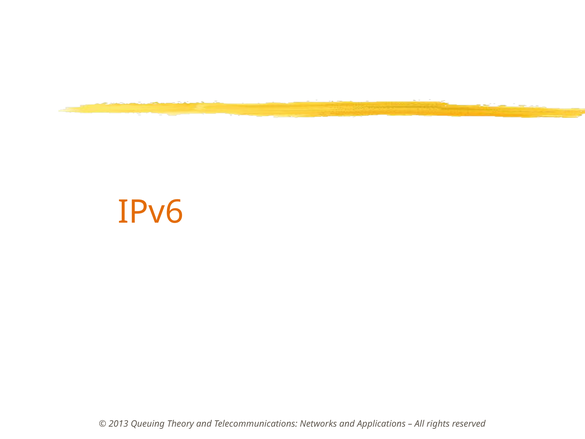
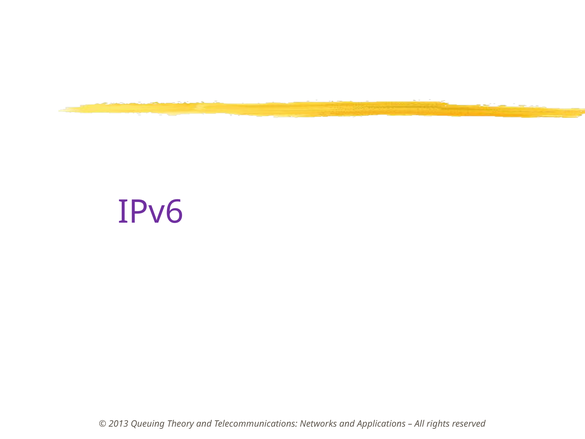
IPv6 colour: orange -> purple
